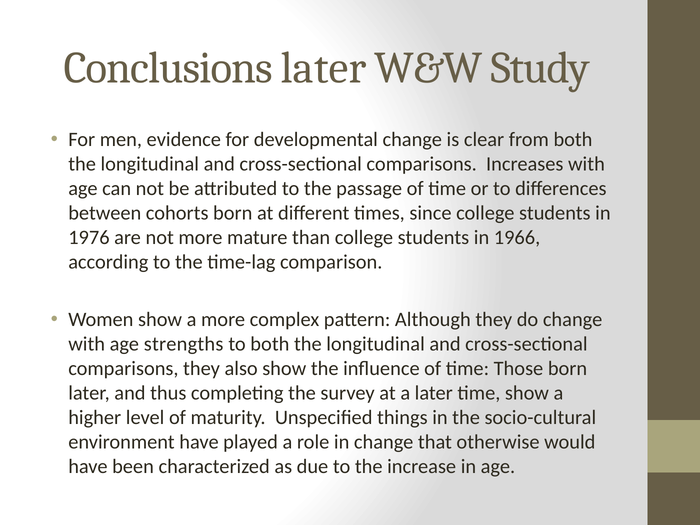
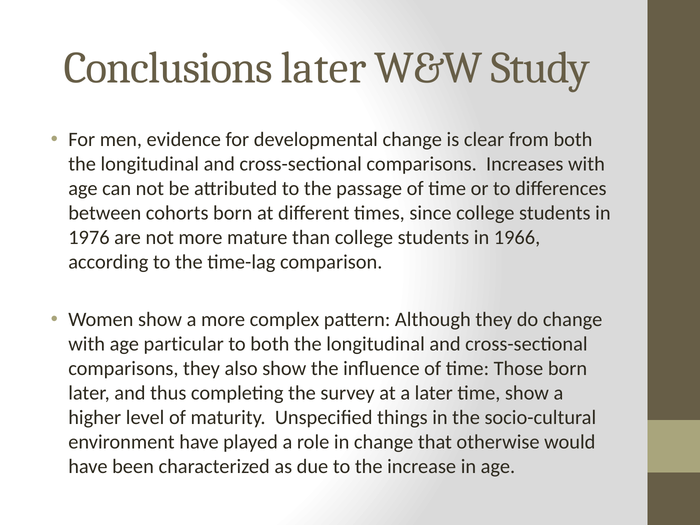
strengths: strengths -> particular
